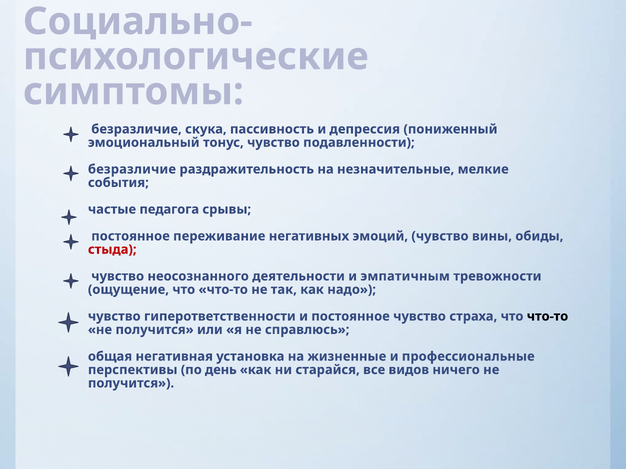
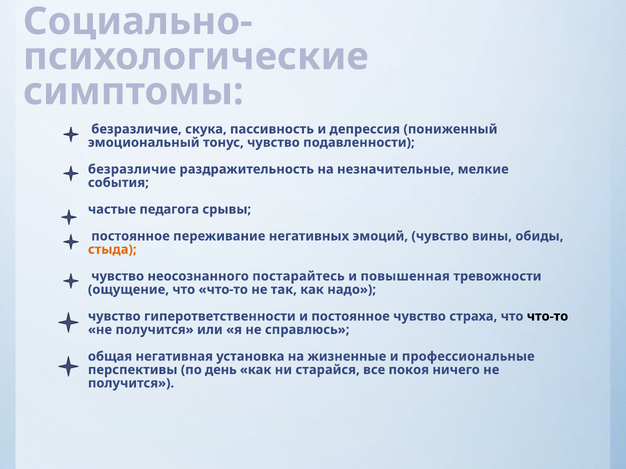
стыда colour: red -> orange
деятельности: деятельности -> постарайтесь
эмпатичным: эмпатичным -> повышенная
видов: видов -> покоя
